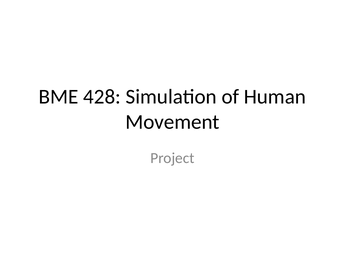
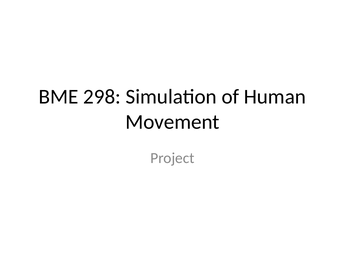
428: 428 -> 298
